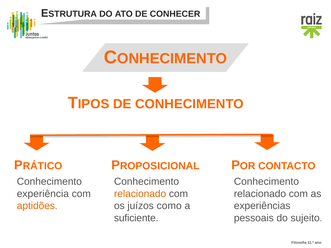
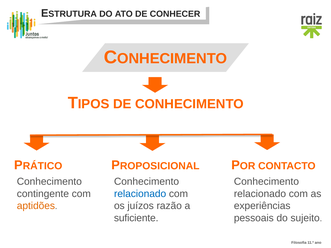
experiência: experiência -> contingente
relacionado at (140, 194) colour: orange -> blue
como: como -> razão
